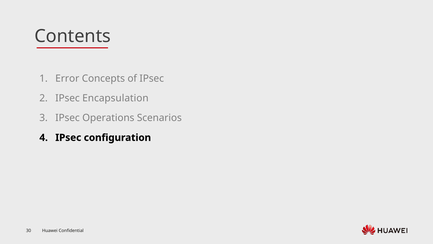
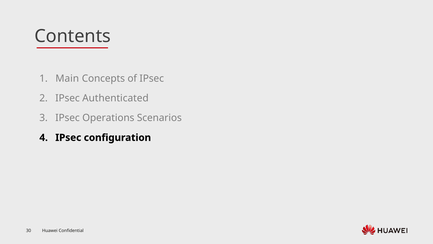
Error: Error -> Main
Encapsulation: Encapsulation -> Authenticated
